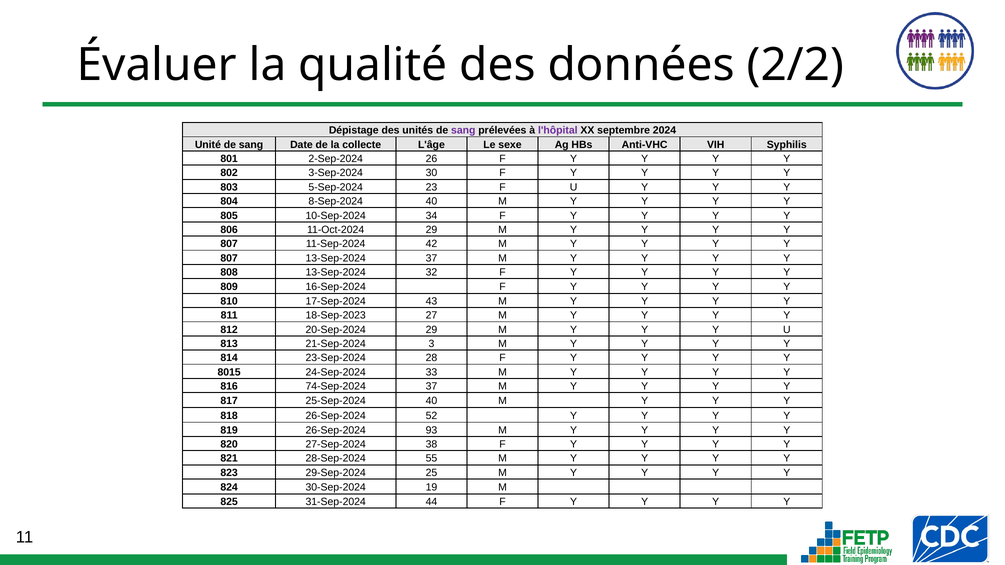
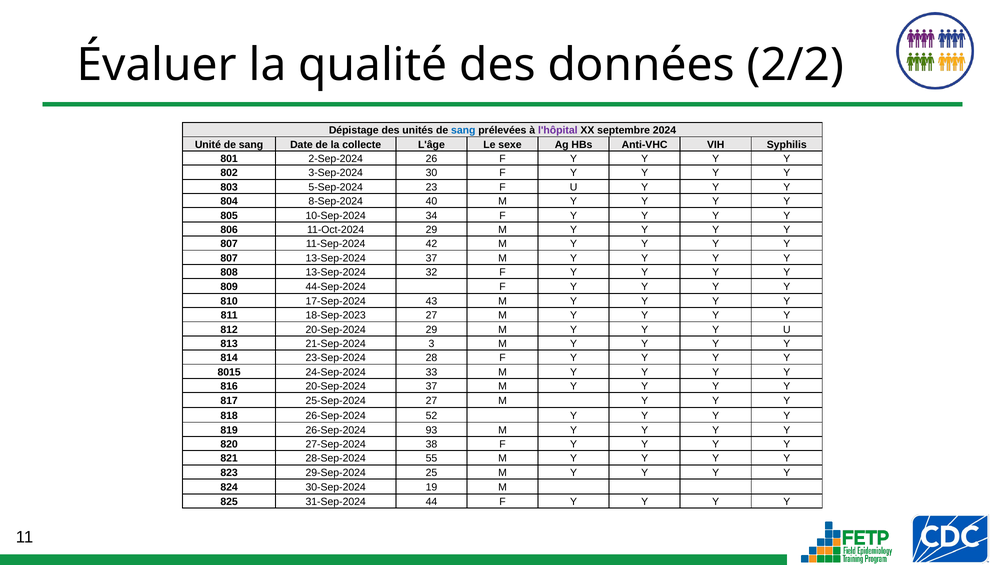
sang at (463, 131) colour: purple -> blue
16-Sep-2024: 16-Sep-2024 -> 44-Sep-2024
816 74-Sep-2024: 74-Sep-2024 -> 20-Sep-2024
25-Sep-2024 40: 40 -> 27
